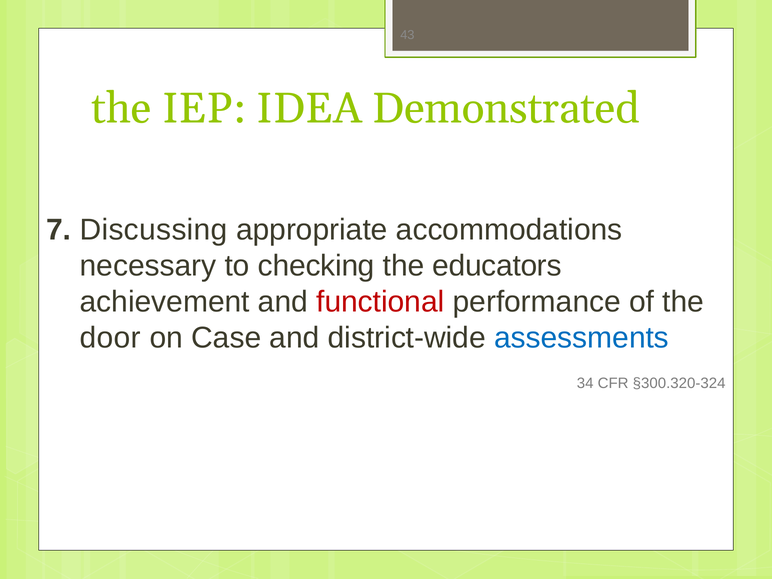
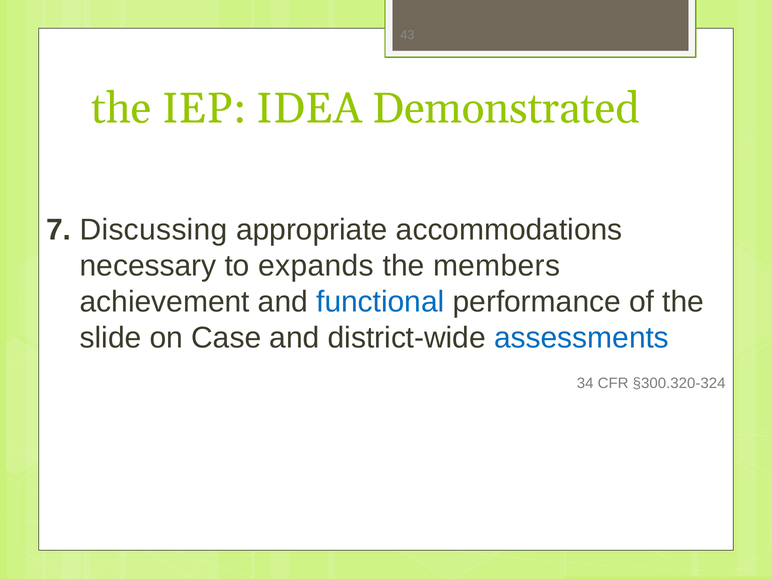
checking: checking -> expands
educators: educators -> members
functional colour: red -> blue
door: door -> slide
